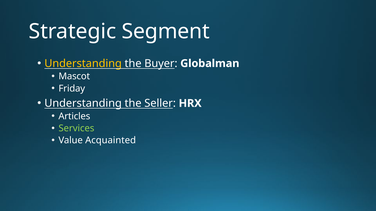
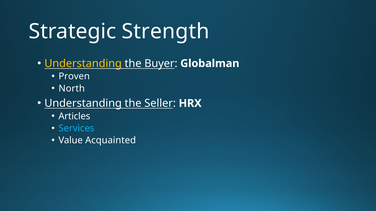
Segment: Segment -> Strength
Mascot: Mascot -> Proven
Friday: Friday -> North
Services colour: light green -> light blue
